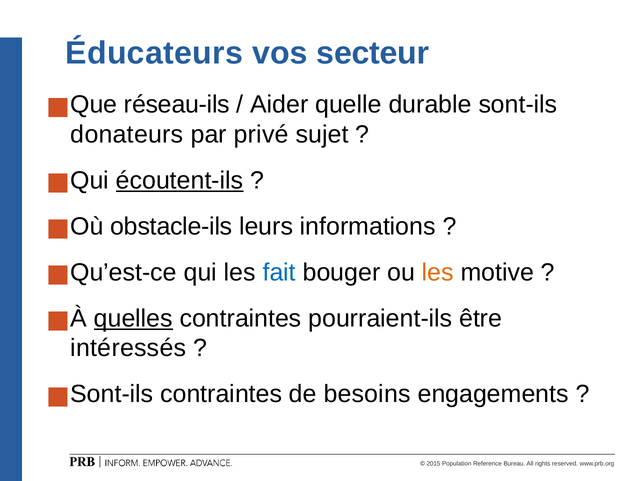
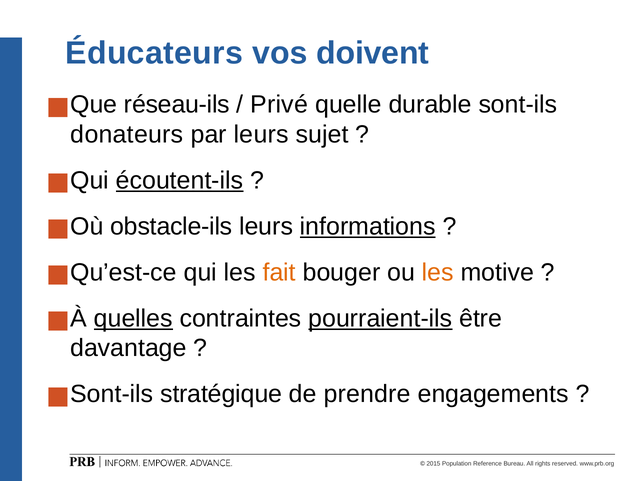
secteur: secteur -> doivent
Aider: Aider -> Privé
par privé: privé -> leurs
informations underline: none -> present
fait colour: blue -> orange
pourraient-ils underline: none -> present
intéressés: intéressés -> davantage
Sont-ils contraintes: contraintes -> stratégique
besoins: besoins -> prendre
